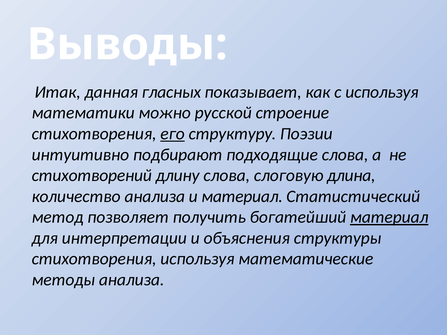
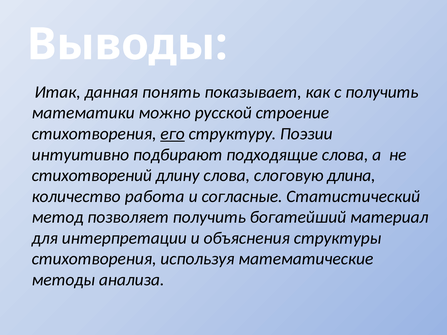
гласных: гласных -> понять
с используя: используя -> получить
количество анализа: анализа -> работа
и материал: материал -> согласные
материал at (389, 217) underline: present -> none
